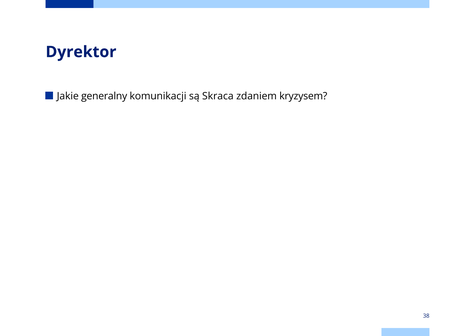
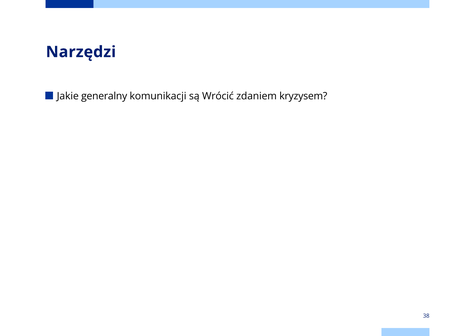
Dyrektor: Dyrektor -> Narzędzi
Skraca: Skraca -> Wrócić
